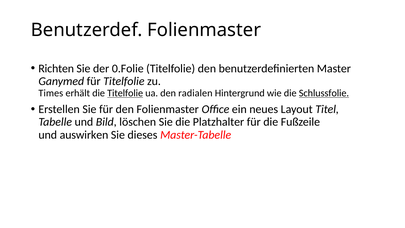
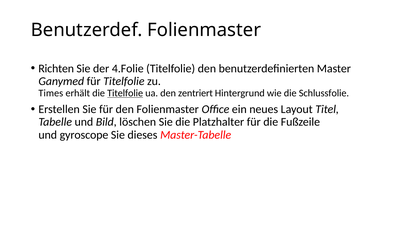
0.Folie: 0.Folie -> 4.Folie
radialen: radialen -> zentriert
Schlussfolie underline: present -> none
auswirken: auswirken -> gyroscope
